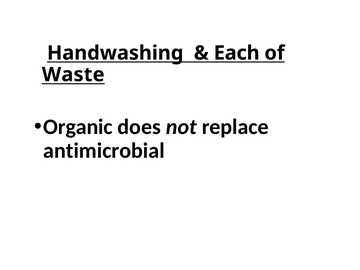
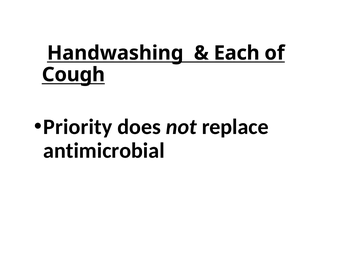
Waste: Waste -> Cough
Organic: Organic -> Priority
